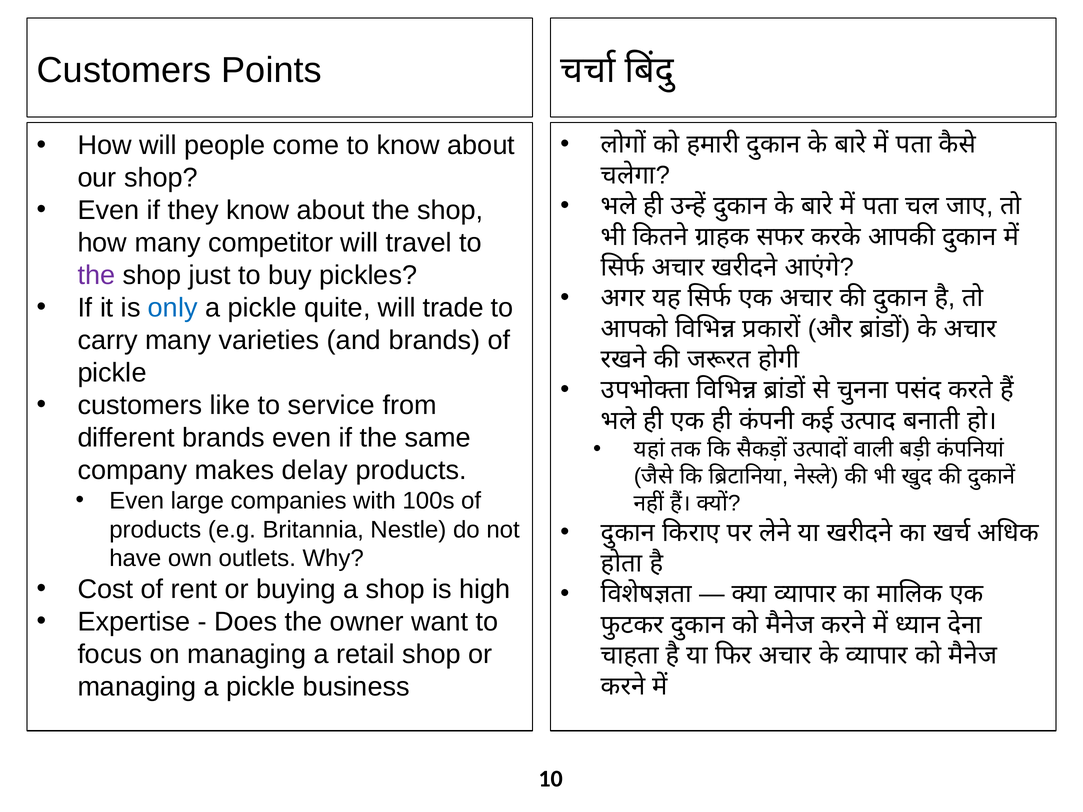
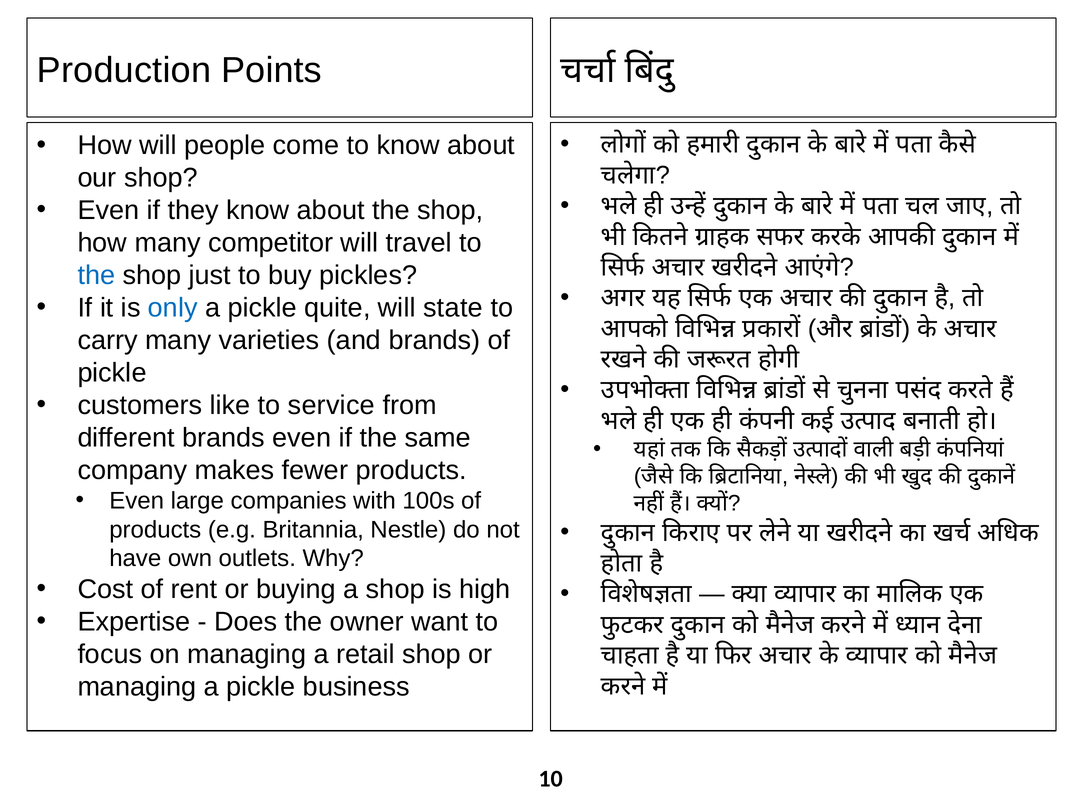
Customers at (124, 70): Customers -> Production
the at (96, 276) colour: purple -> blue
trade: trade -> state
delay: delay -> fewer
